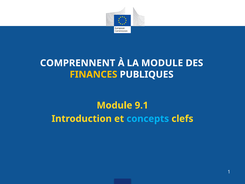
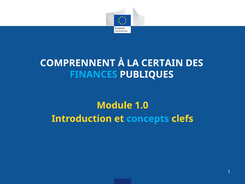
LA MODULE: MODULE -> CERTAIN
FINANCES colour: yellow -> light blue
9.1: 9.1 -> 1.0
